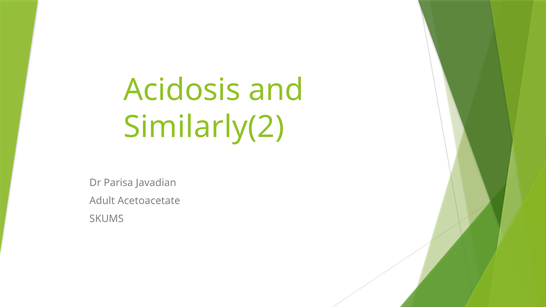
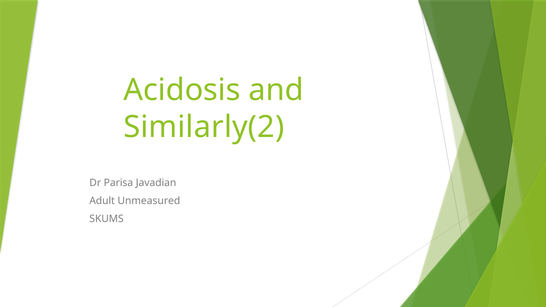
Acetoacetate: Acetoacetate -> Unmeasured
